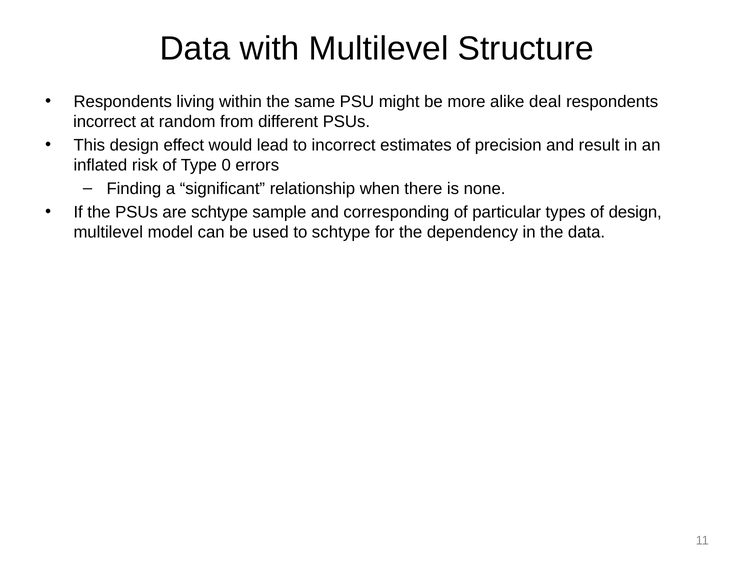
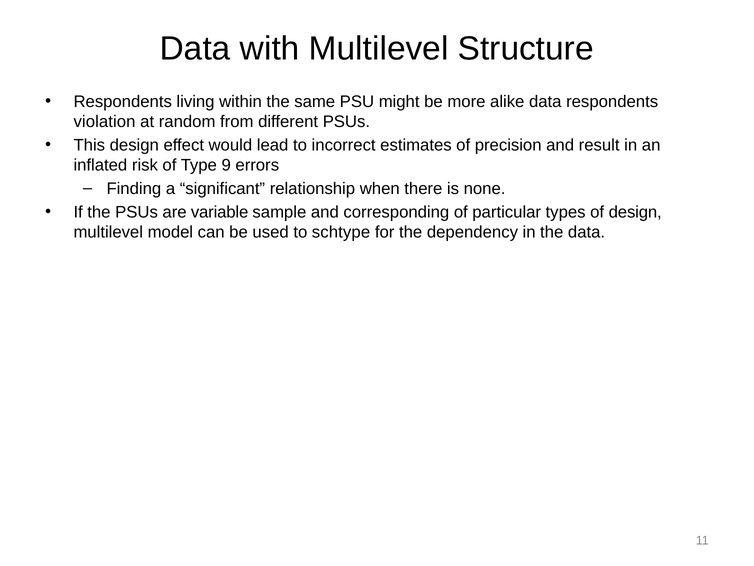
alike deal: deal -> data
incorrect at (105, 122): incorrect -> violation
0: 0 -> 9
are schtype: schtype -> variable
